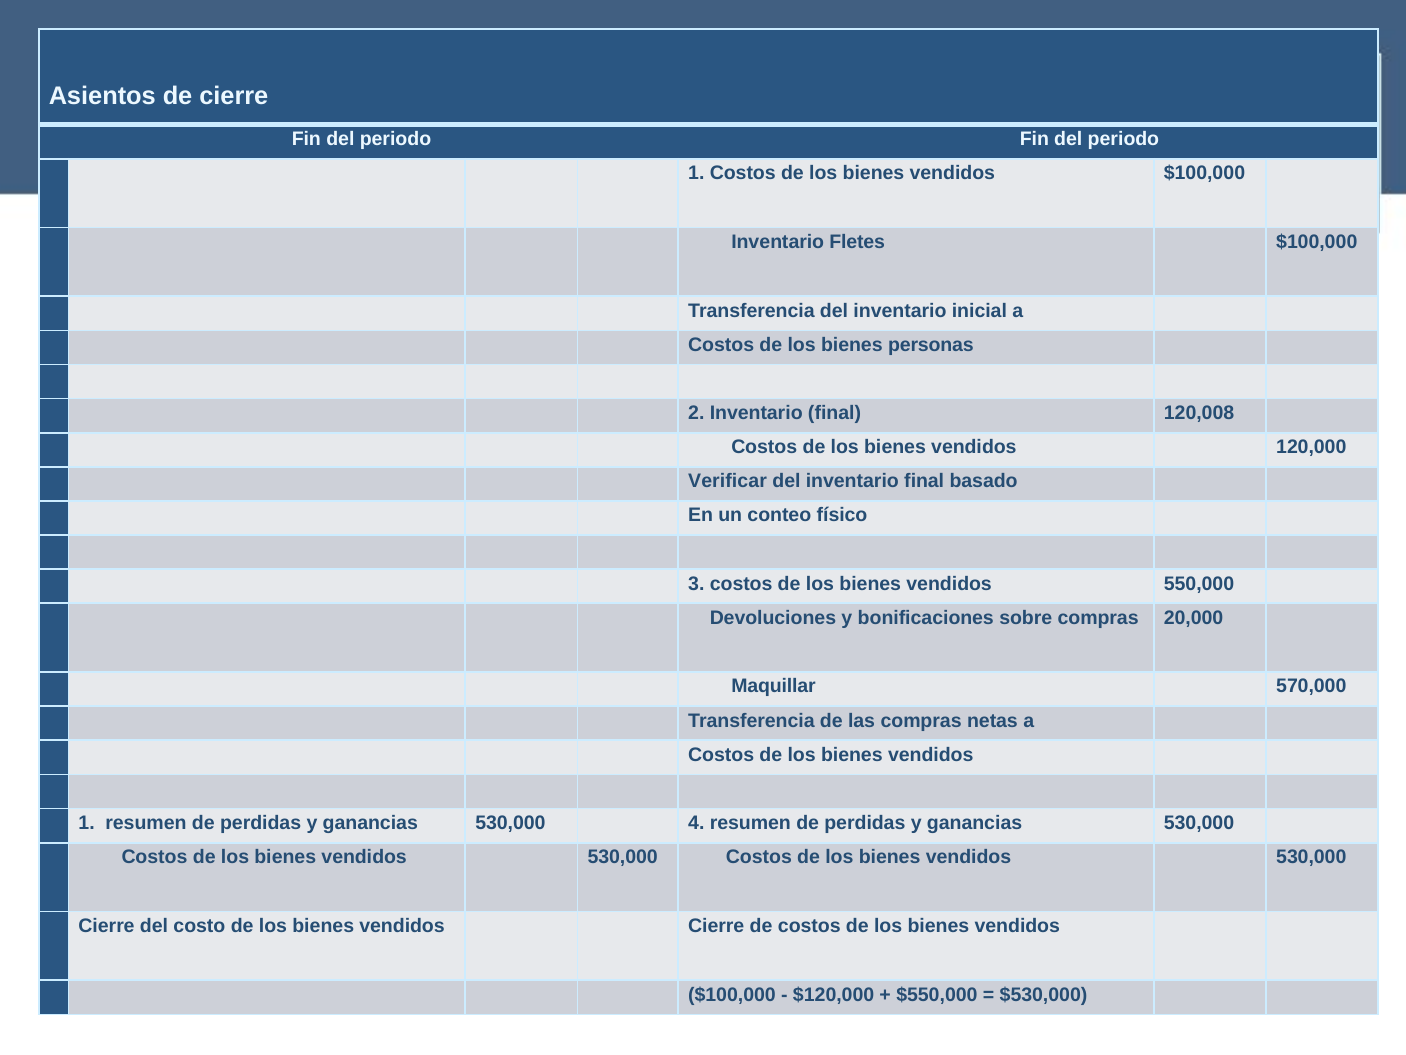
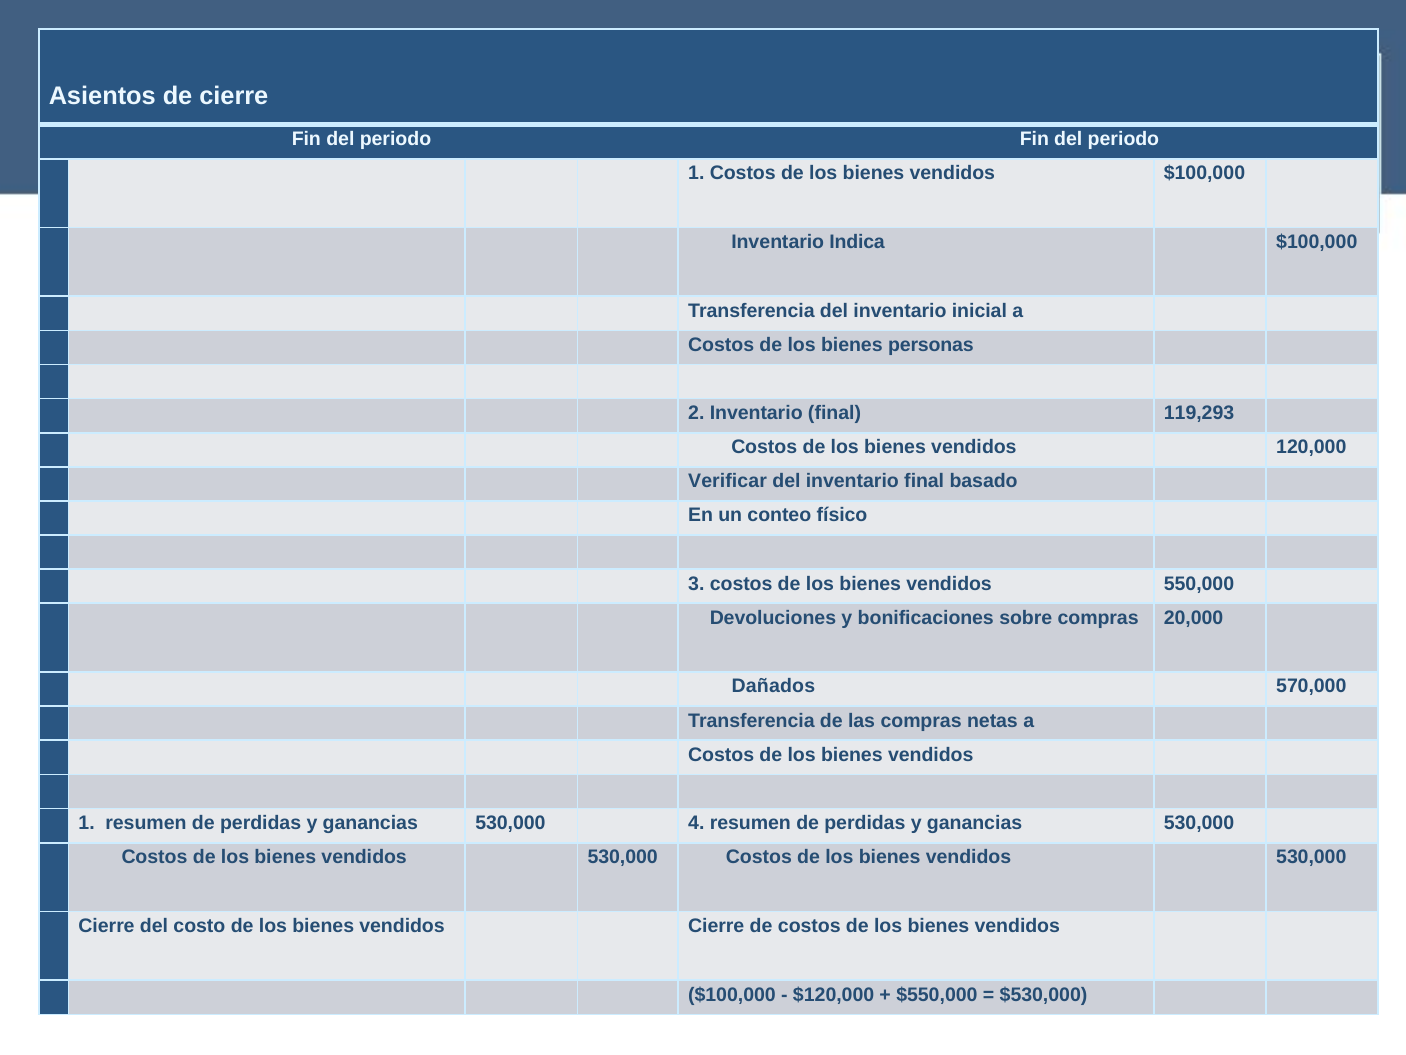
Fletes: Fletes -> Indica
120,008: 120,008 -> 119,293
Maquillar: Maquillar -> Dañados
